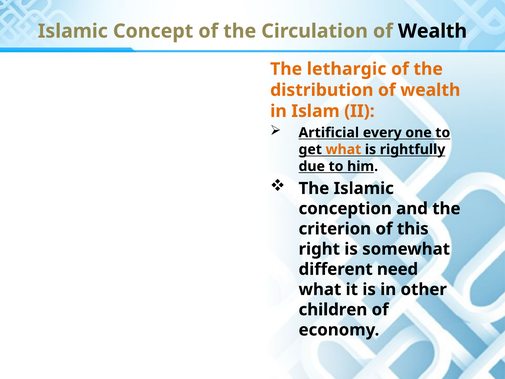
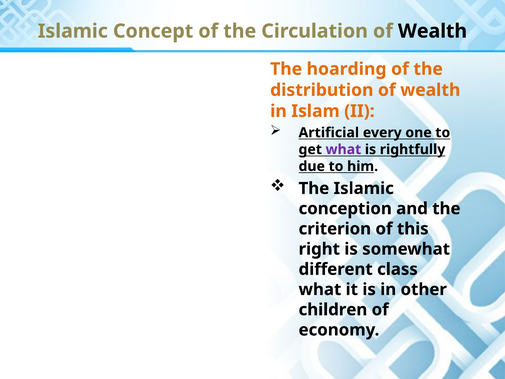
lethargic: lethargic -> hoarding
what at (343, 149) colour: orange -> purple
need: need -> class
